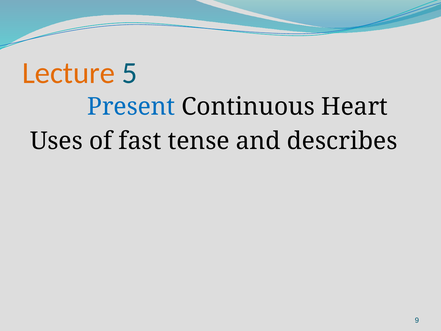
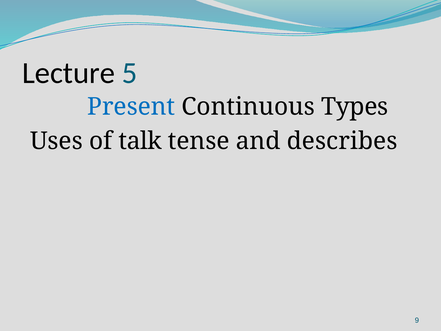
Lecture colour: orange -> black
Heart: Heart -> Types
fast: fast -> talk
